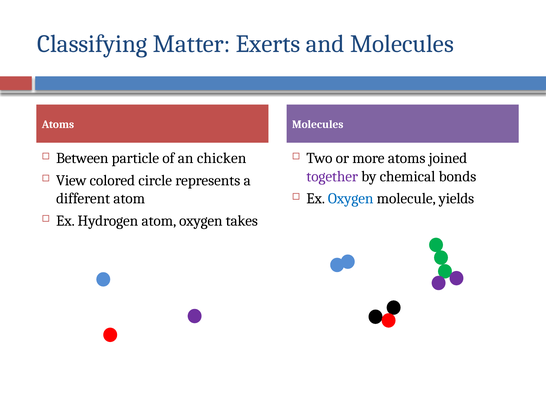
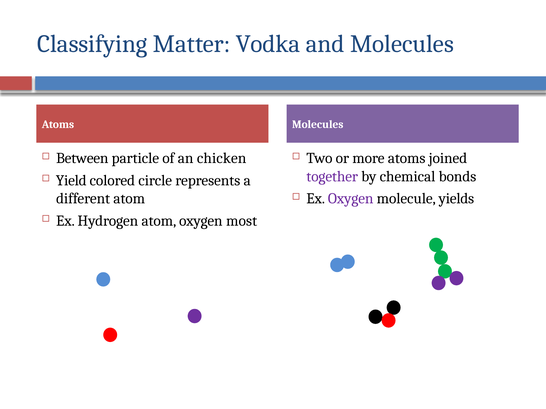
Exerts: Exerts -> Vodka
View: View -> Yield
Oxygen at (351, 199) colour: blue -> purple
takes: takes -> most
